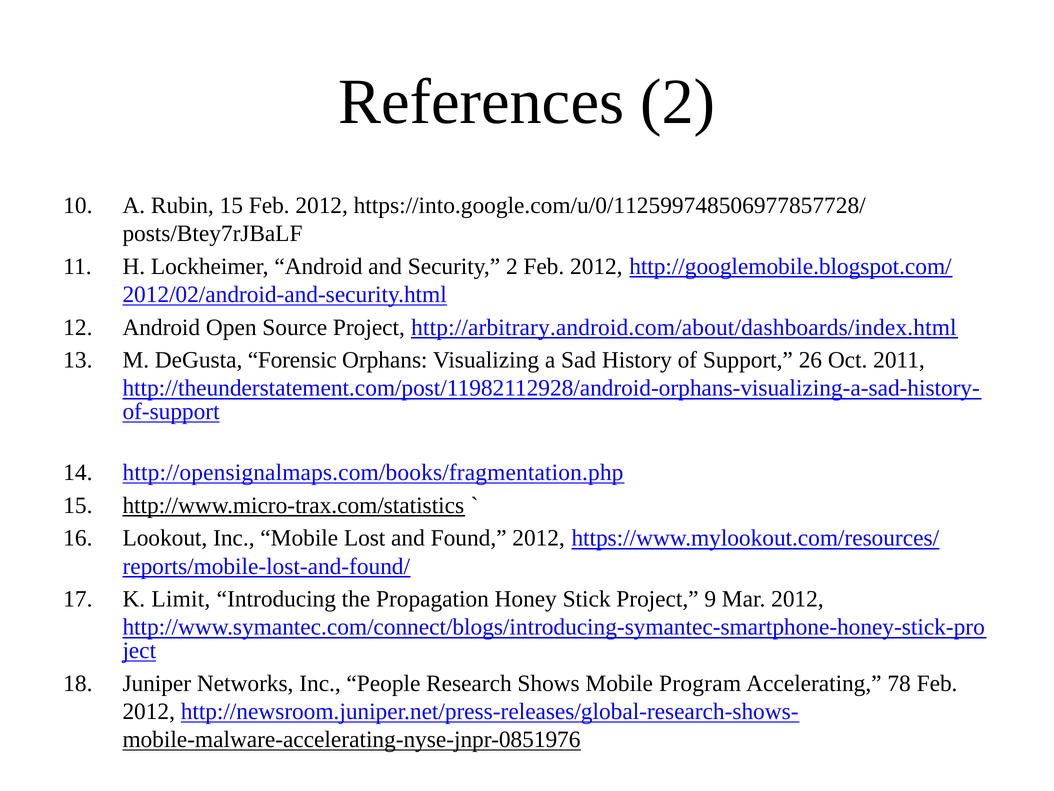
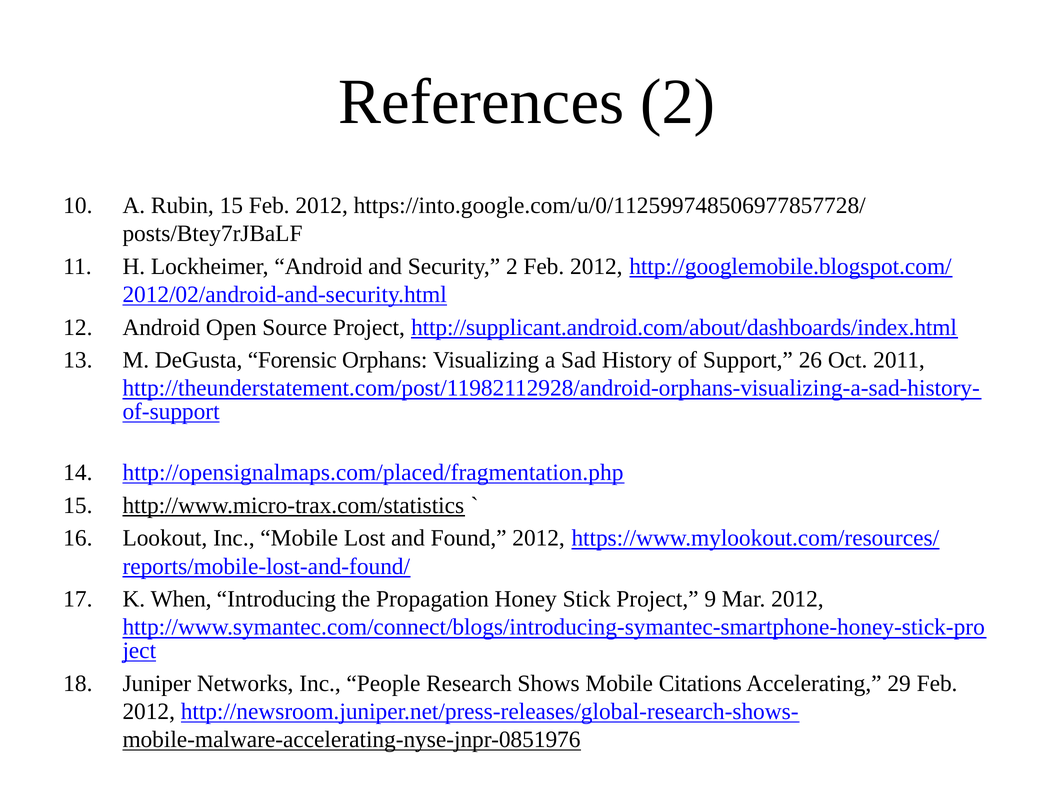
http://arbitrary.android.com/about/dashboards/index.html: http://arbitrary.android.com/about/dashboards/index.html -> http://supplicant.android.com/about/dashboards/index.html
http://opensignalmaps.com/books/fragmentation.php: http://opensignalmaps.com/books/fragmentation.php -> http://opensignalmaps.com/placed/fragmentation.php
Limit: Limit -> When
Program: Program -> Citations
78: 78 -> 29
